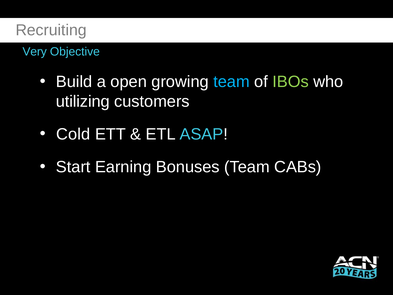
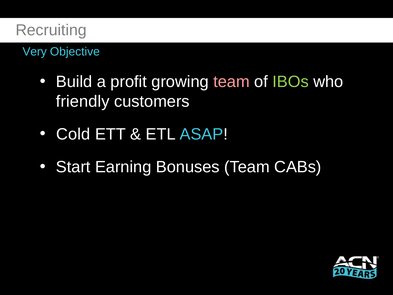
open: open -> profit
team at (231, 82) colour: light blue -> pink
utilizing: utilizing -> friendly
